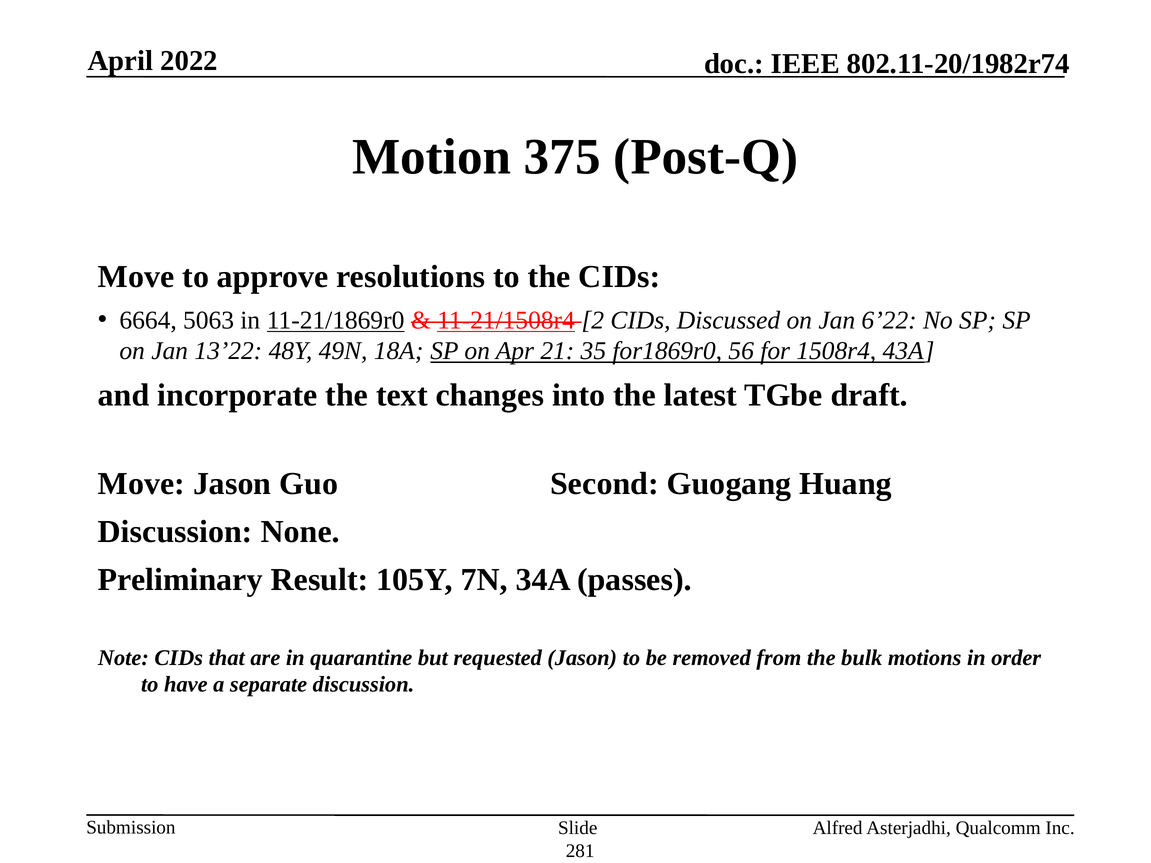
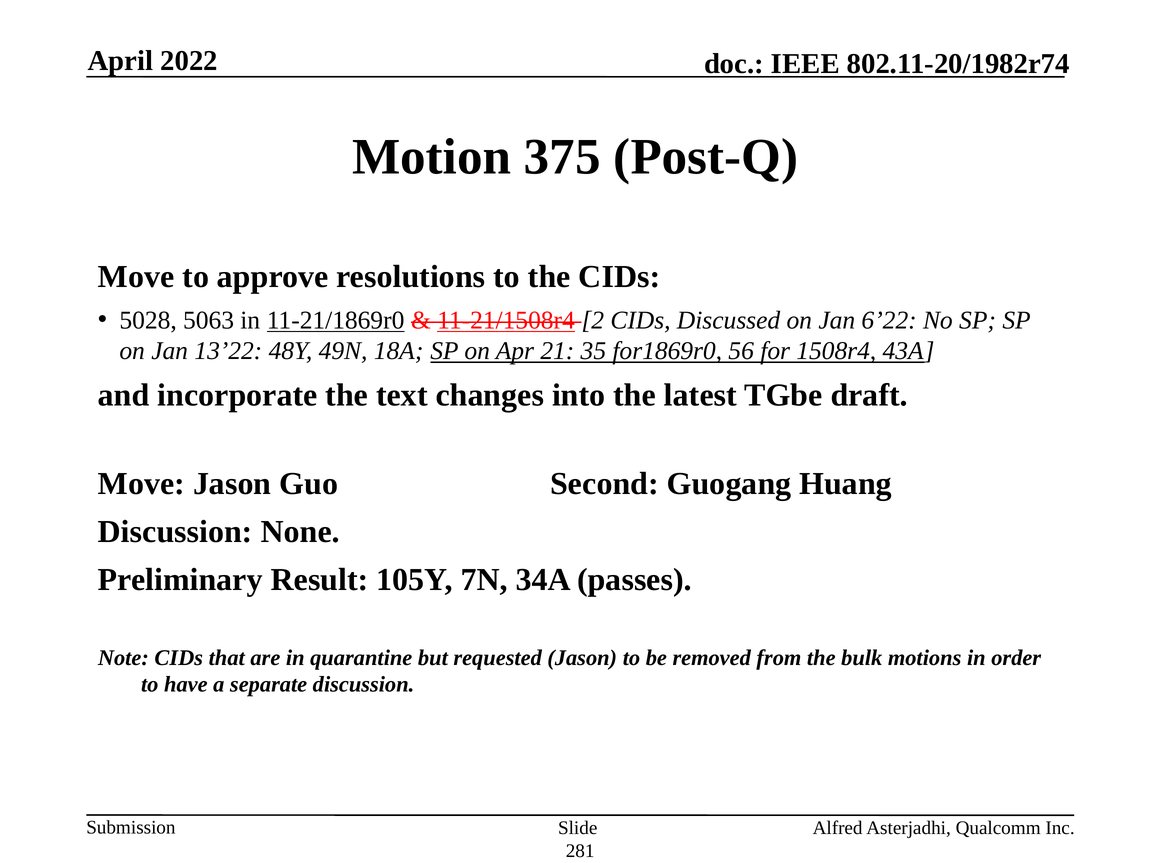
6664: 6664 -> 5028
